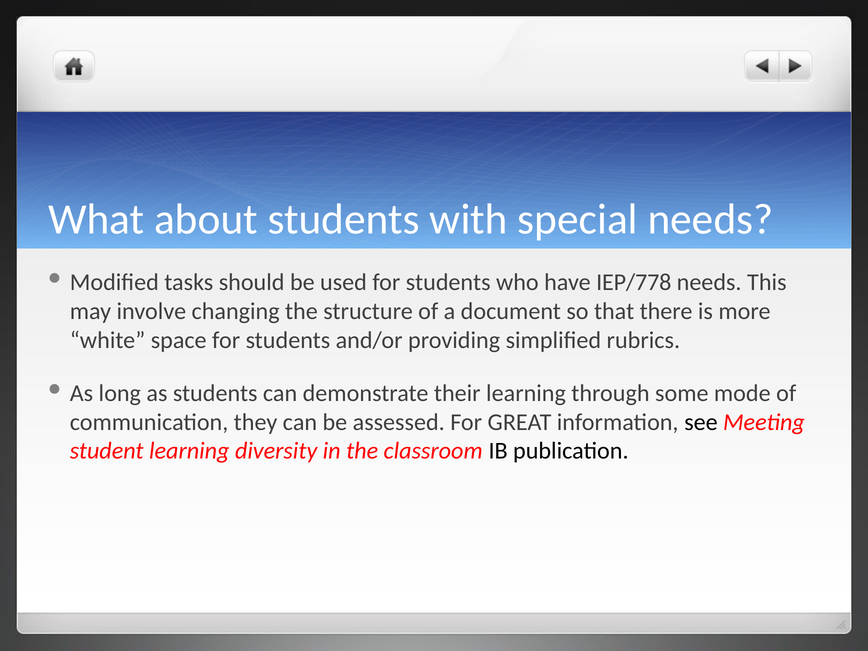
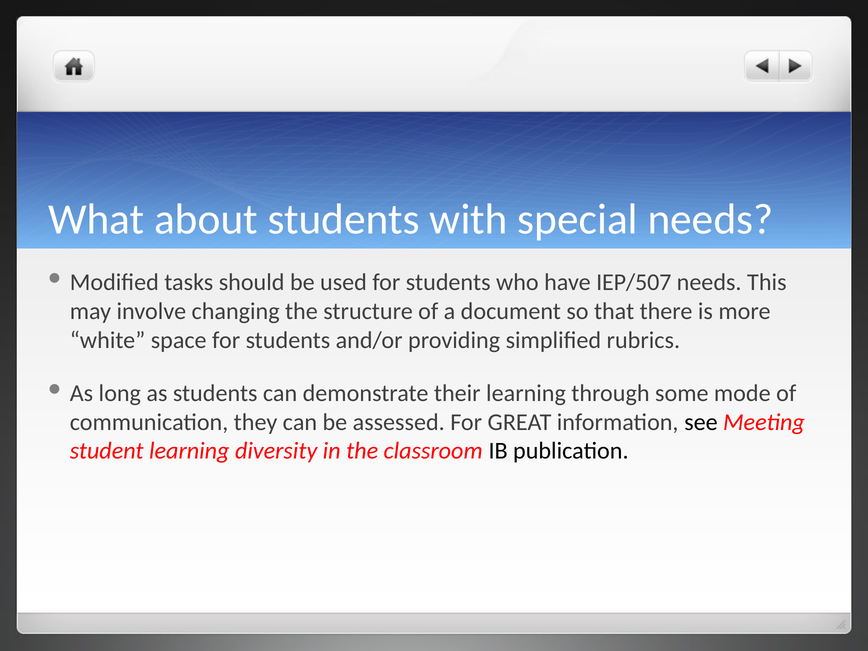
IEP/778: IEP/778 -> IEP/507
